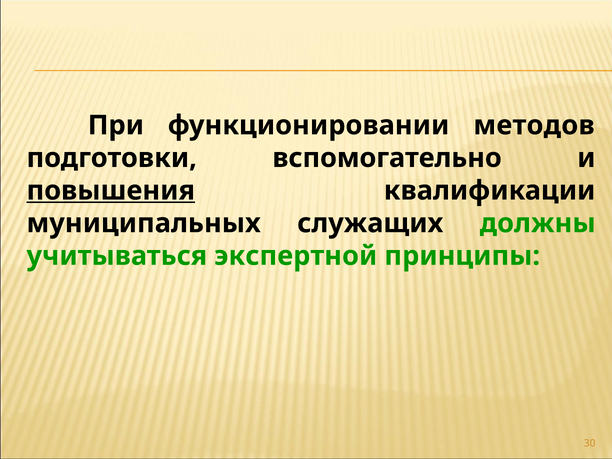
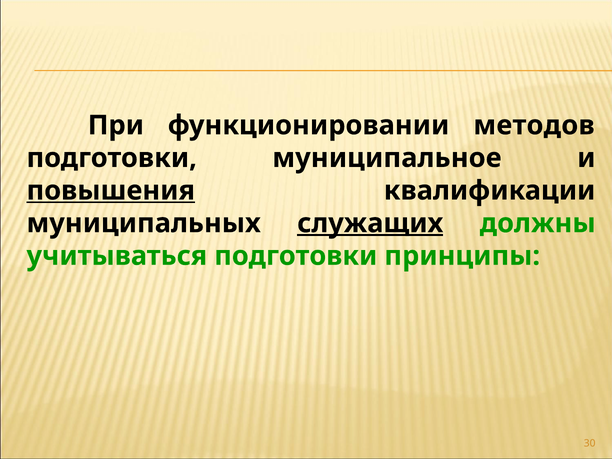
вспомогательно: вспомогательно -> муниципальное
служащих underline: none -> present
учитываться экспертной: экспертной -> подготовки
